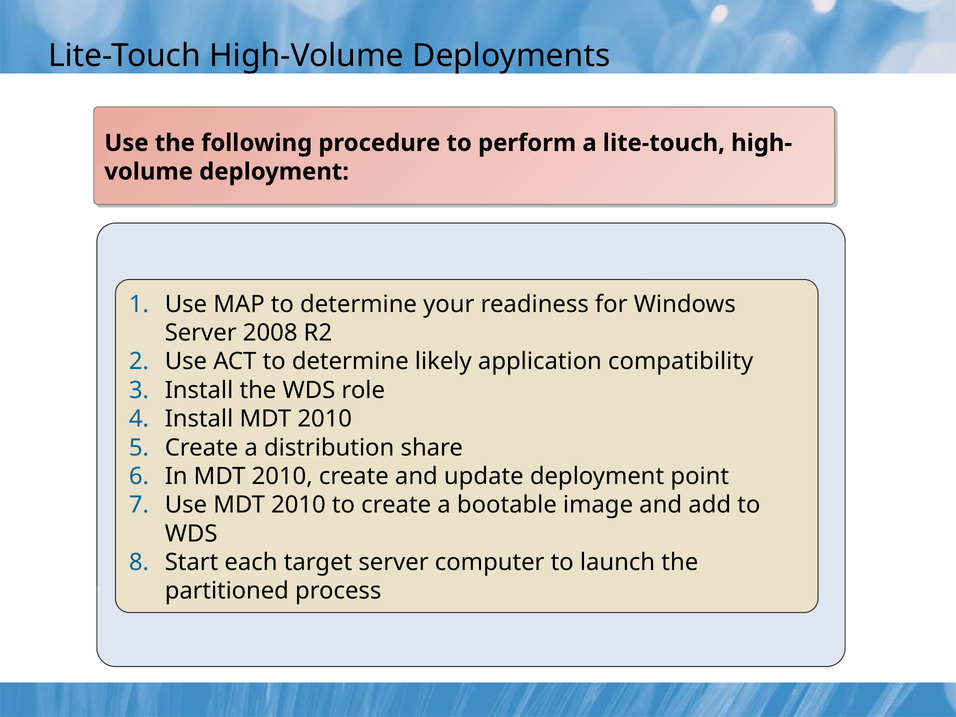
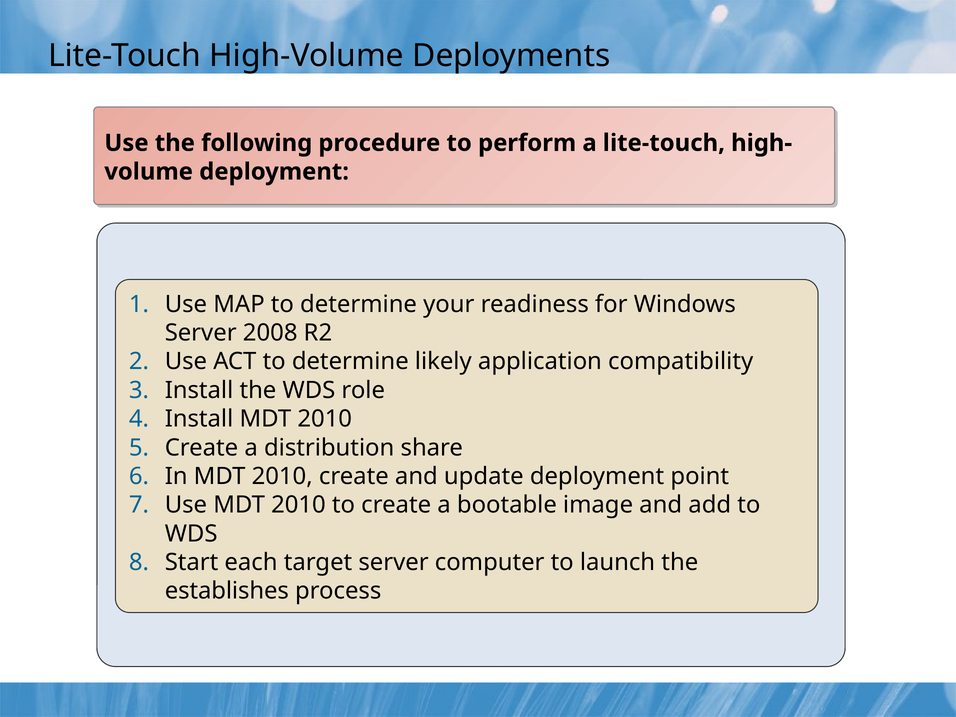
partitioned: partitioned -> establishes
